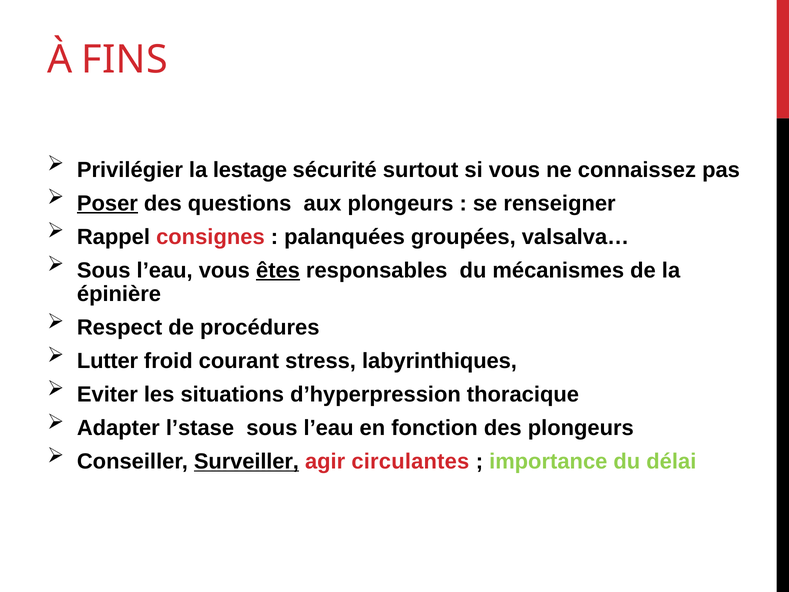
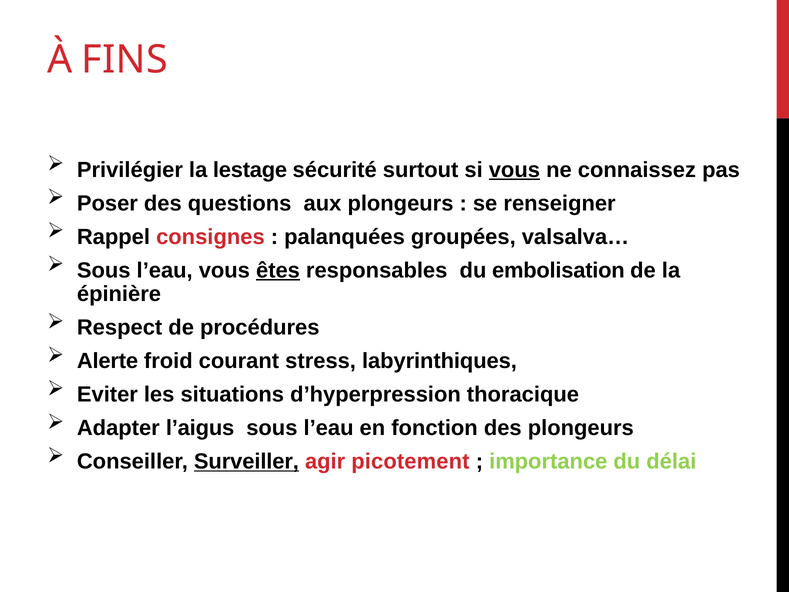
vous at (514, 170) underline: none -> present
Poser underline: present -> none
mécanismes: mécanismes -> embolisation
Lutter: Lutter -> Alerte
l’stase: l’stase -> l’aigus
circulantes: circulantes -> picotement
